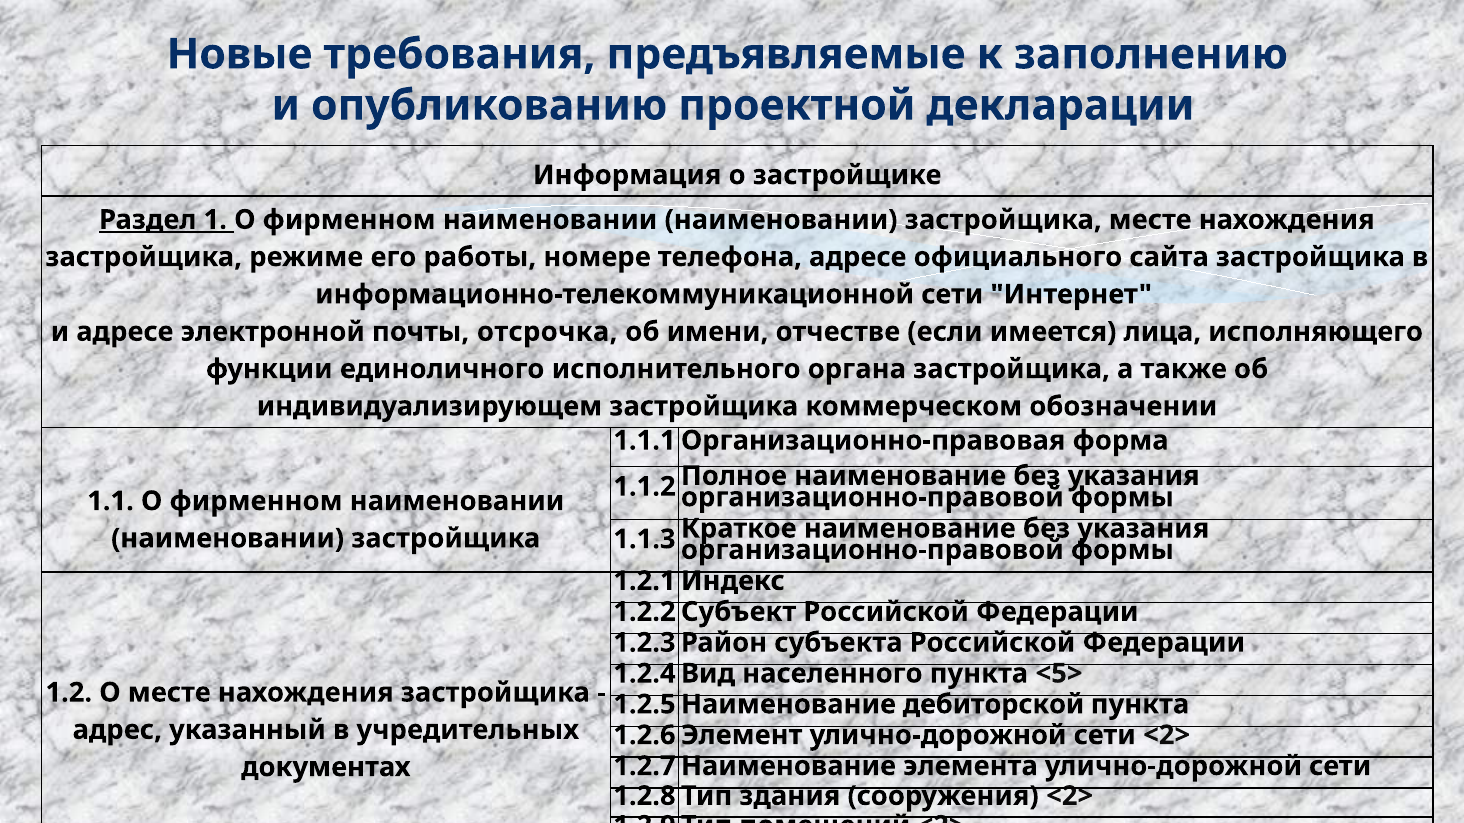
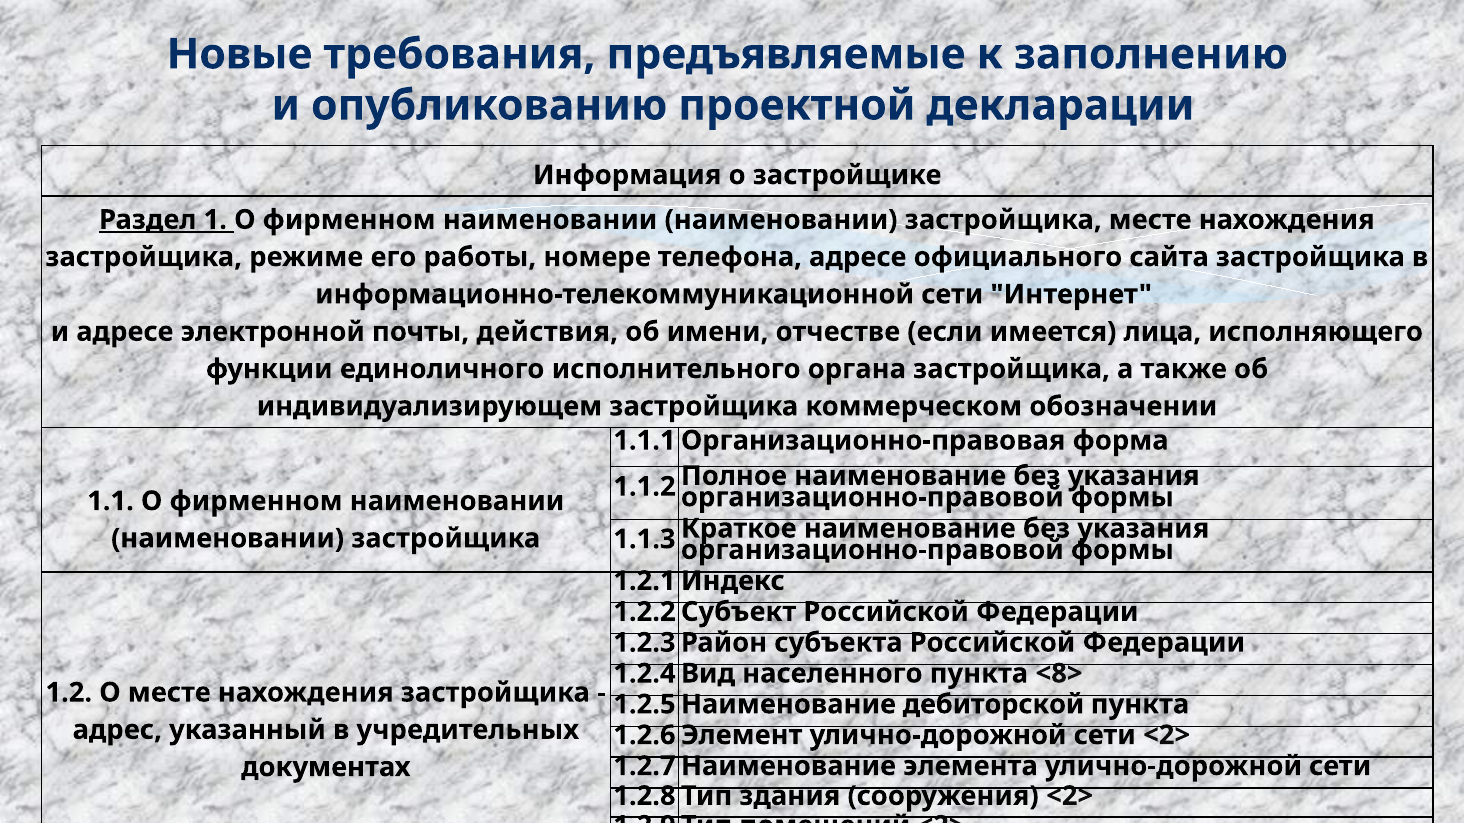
отсрочка: отсрочка -> действия
<5>: <5> -> <8>
